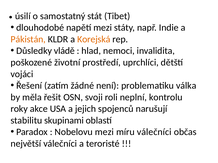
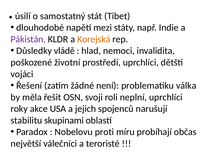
Pákistán colour: orange -> purple
neplní kontrolu: kontrolu -> uprchlíci
Nobelovu mezi: mezi -> proti
míru válečníci: válečníci -> probíhají
